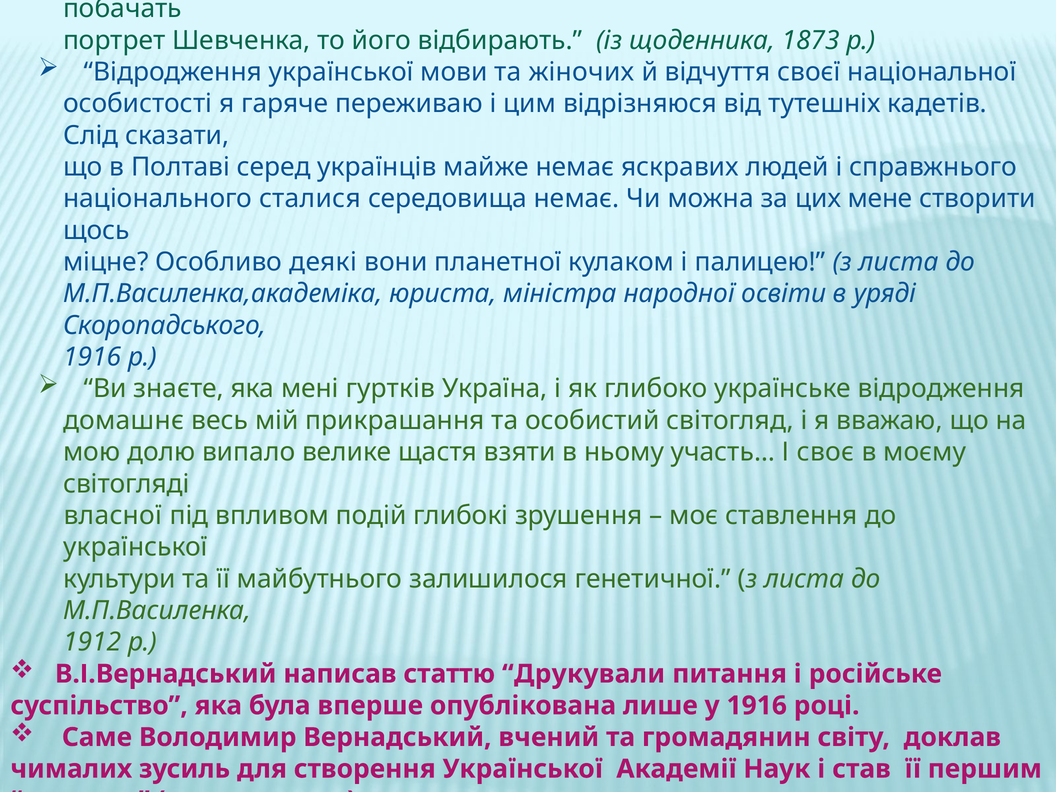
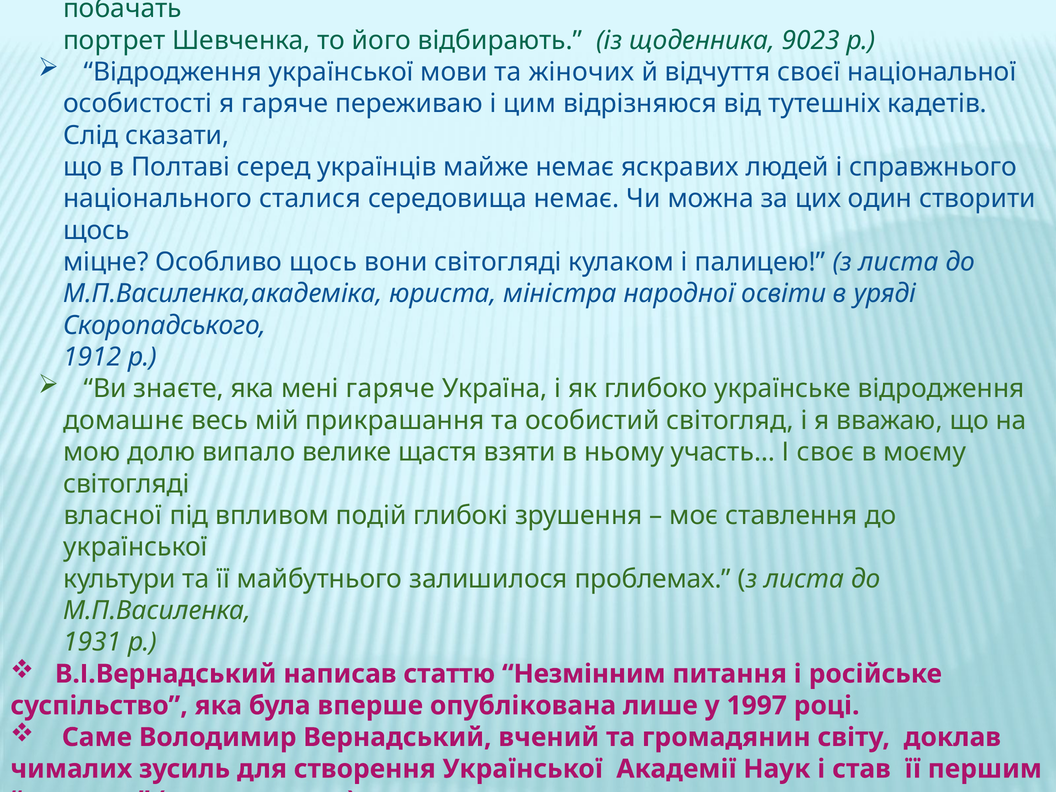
1873: 1873 -> 9023
мене: мене -> один
Особливо деякі: деякі -> щось
вони планетної: планетної -> світогляді
1916 at (92, 357): 1916 -> 1912
мені гуртків: гуртків -> гаряче
генетичної: генетичної -> проблемах
1912: 1912 -> 1931
Друкували: Друкували -> Незмінним
у 1916: 1916 -> 1997
